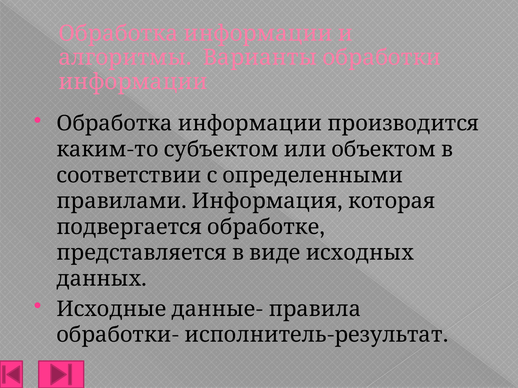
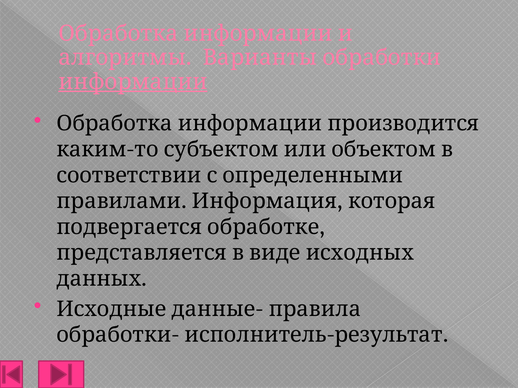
информации underline: none -> present
